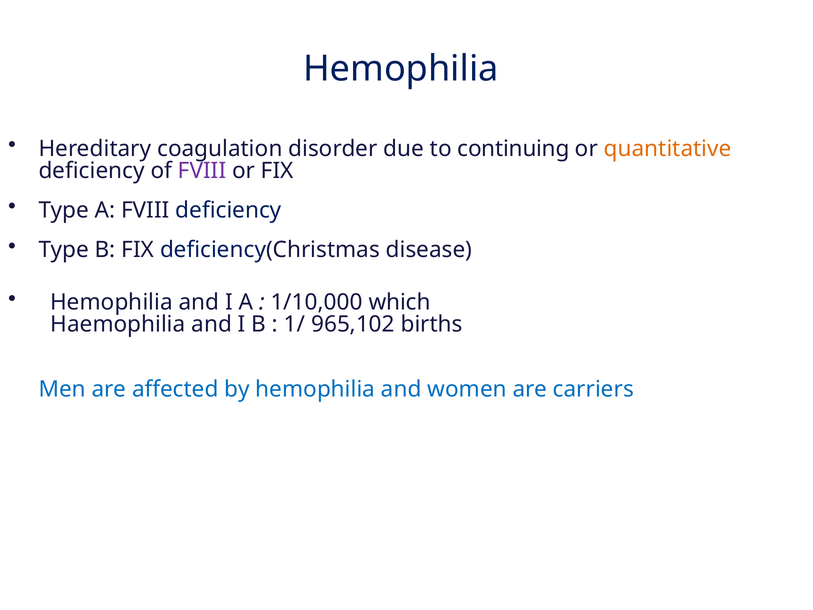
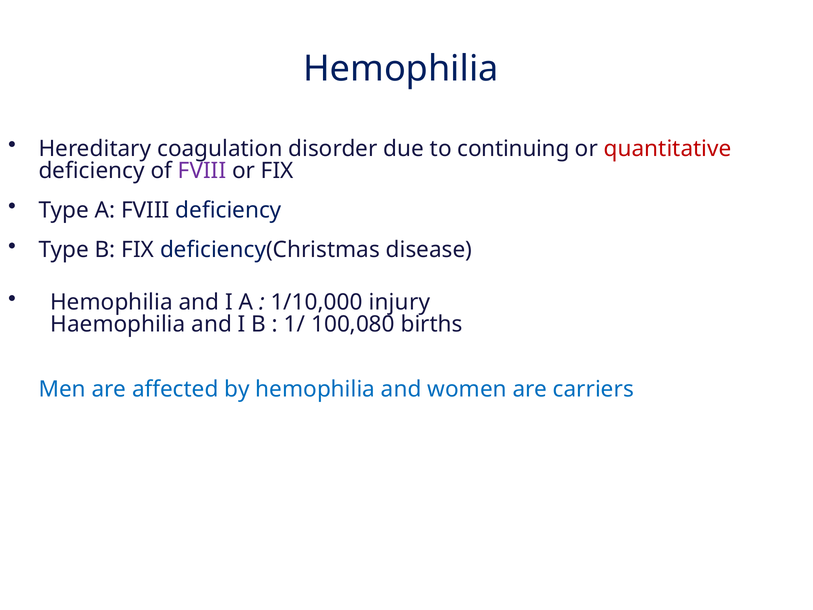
quantitative colour: orange -> red
which: which -> injury
965,102: 965,102 -> 100,080
